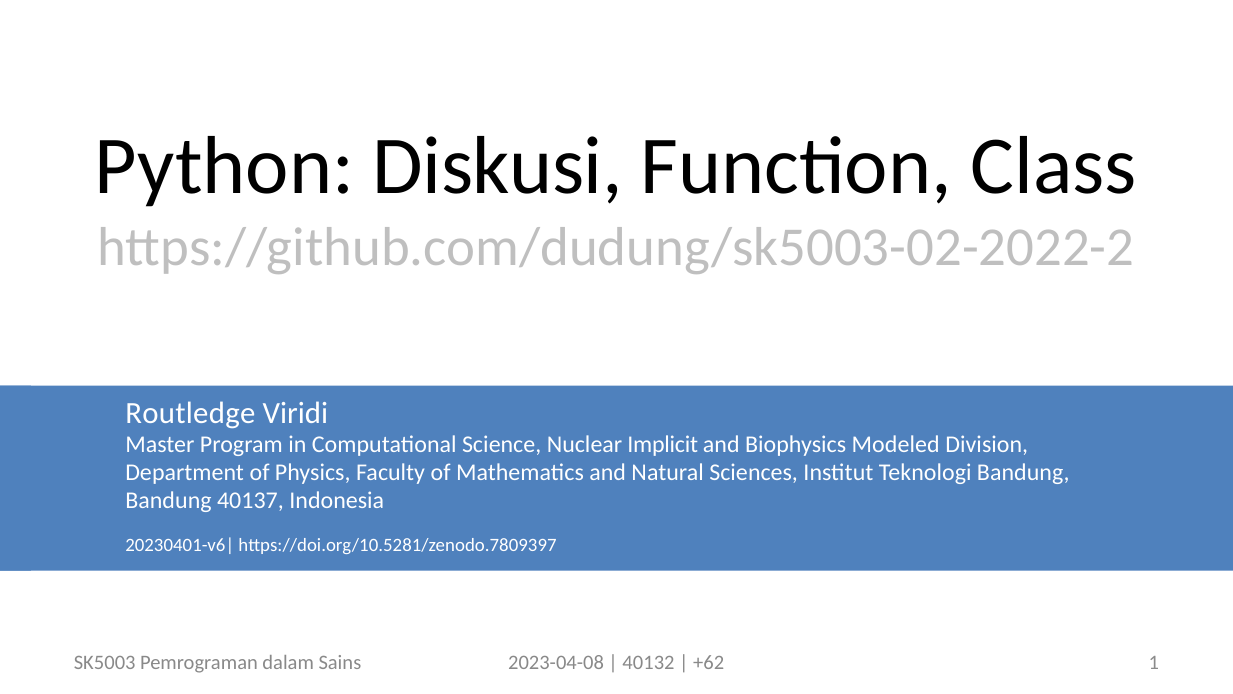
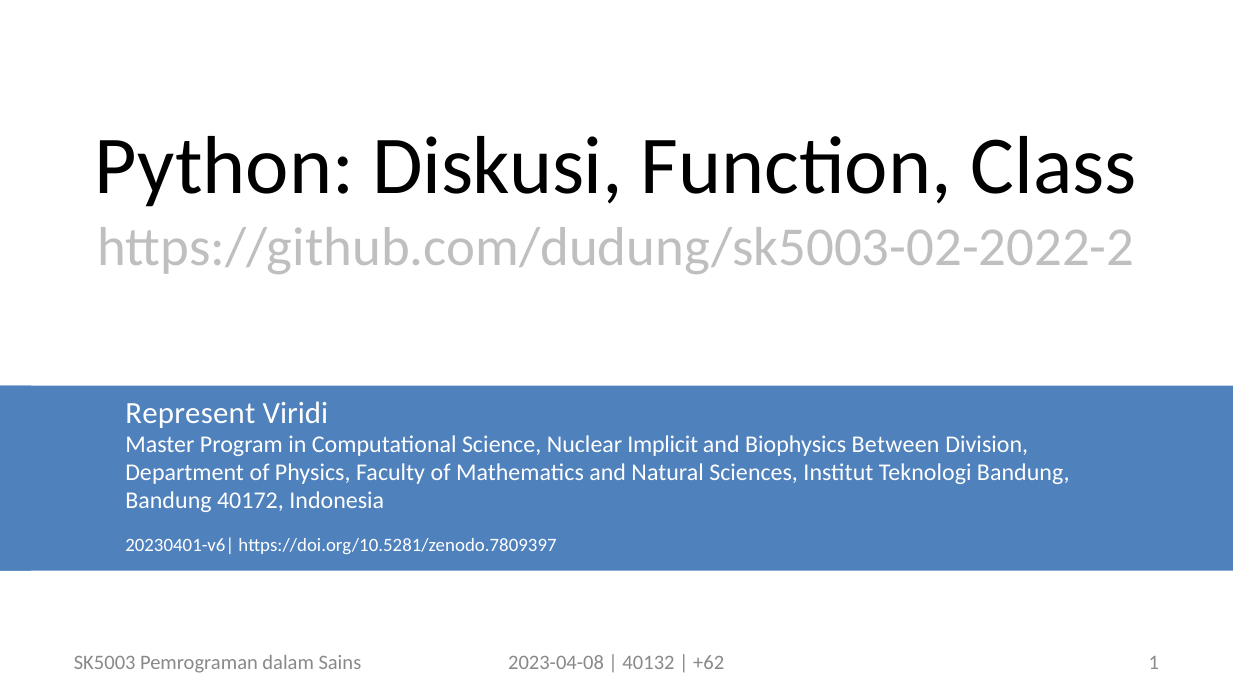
Routledge: Routledge -> Represent
Modeled: Modeled -> Between
40137: 40137 -> 40172
